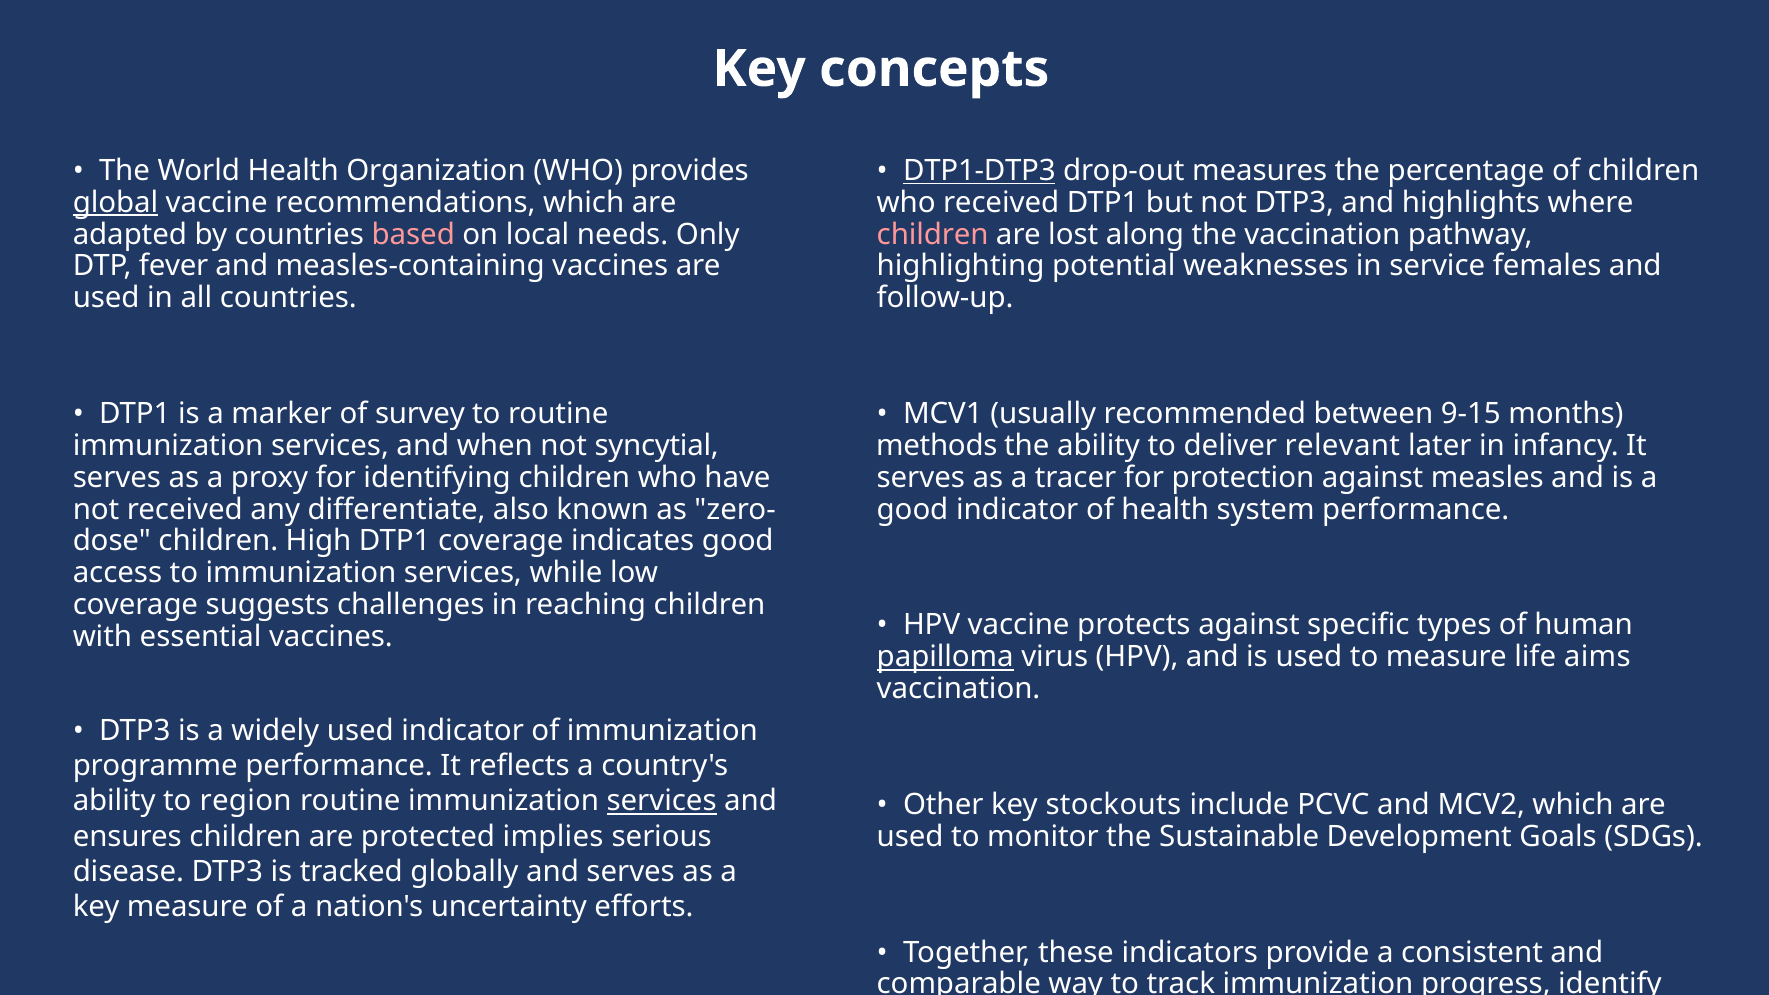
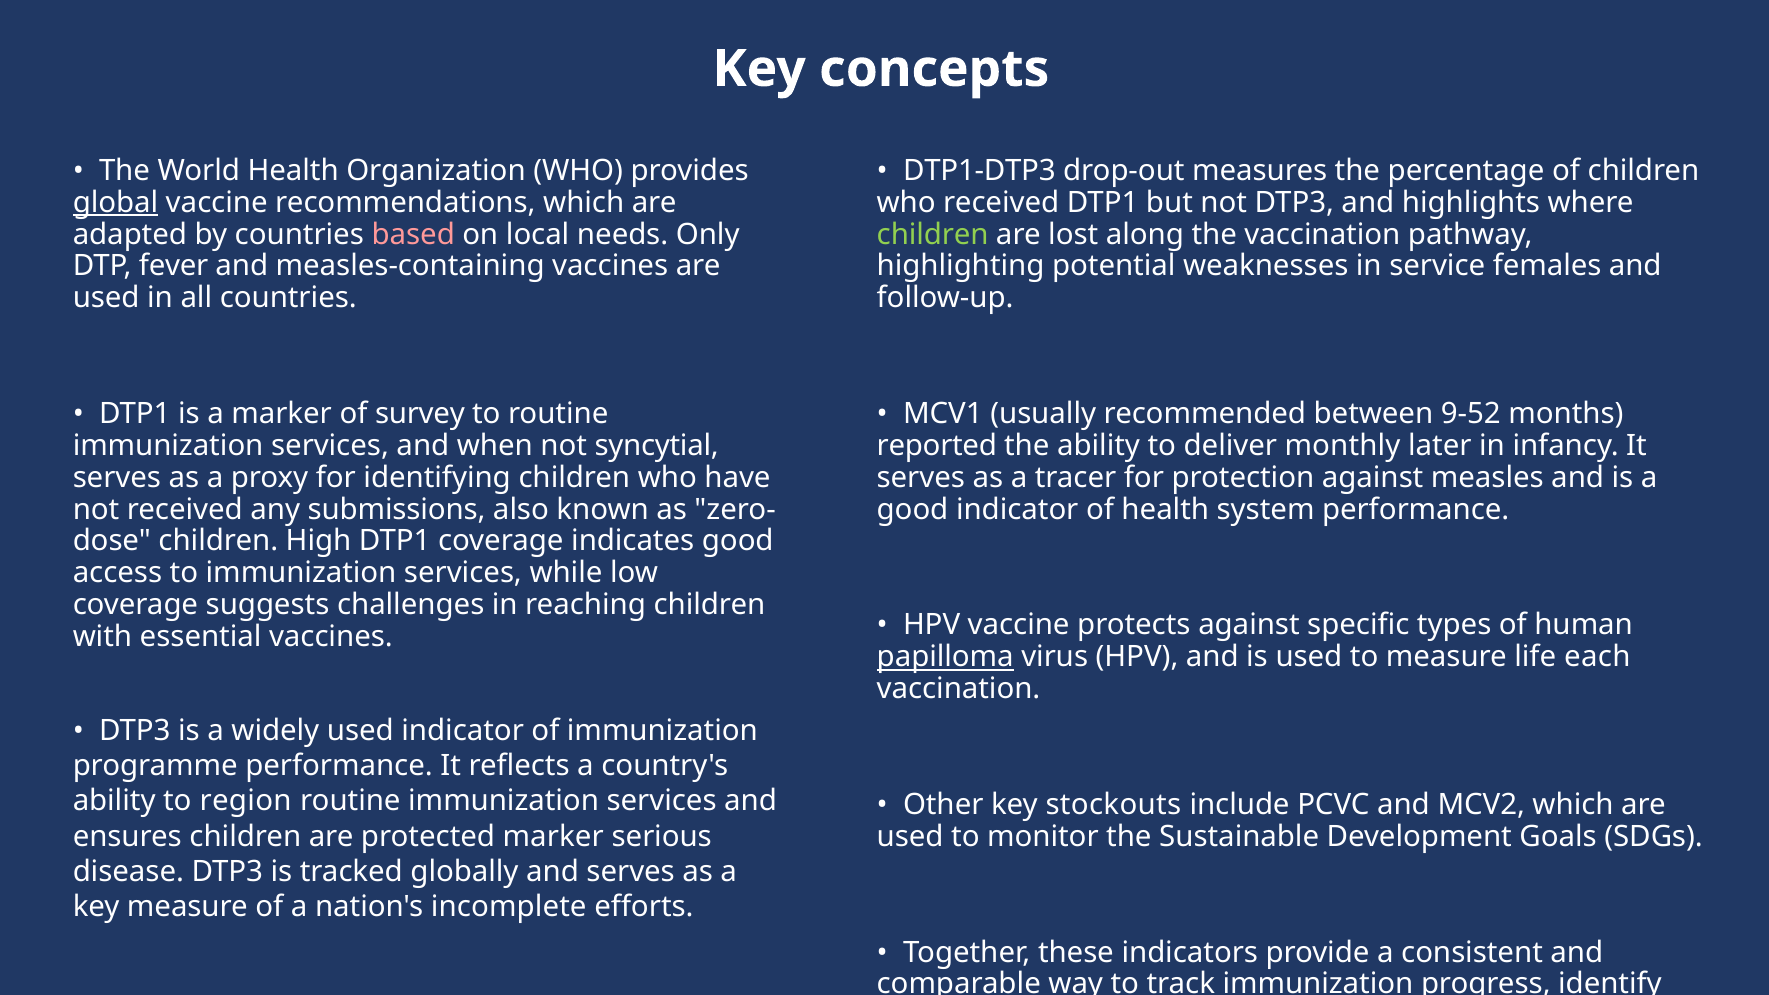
DTP1-DTP3 underline: present -> none
children at (933, 234) colour: pink -> light green
9-15: 9-15 -> 9-52
methods: methods -> reported
relevant: relevant -> monthly
differentiate: differentiate -> submissions
aims: aims -> each
services at (662, 801) underline: present -> none
protected implies: implies -> marker
uncertainty: uncertainty -> incomplete
